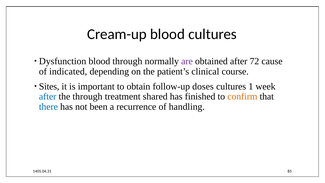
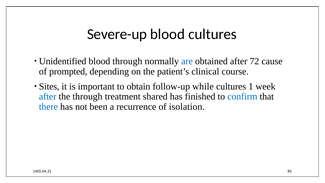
Cream-up: Cream-up -> Severe-up
Dysfunction: Dysfunction -> Unidentified
are colour: purple -> blue
indicated: indicated -> prompted
doses: doses -> while
confirm colour: orange -> blue
handling: handling -> isolation
